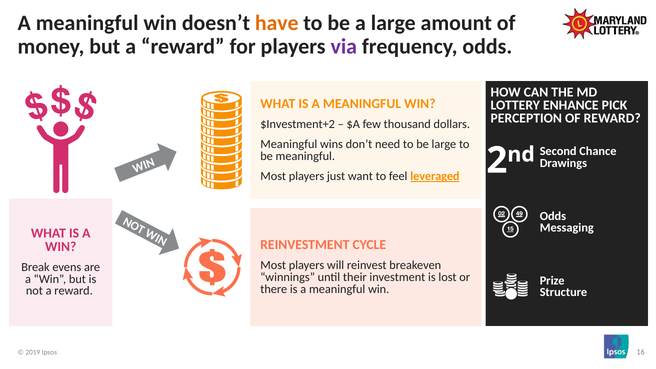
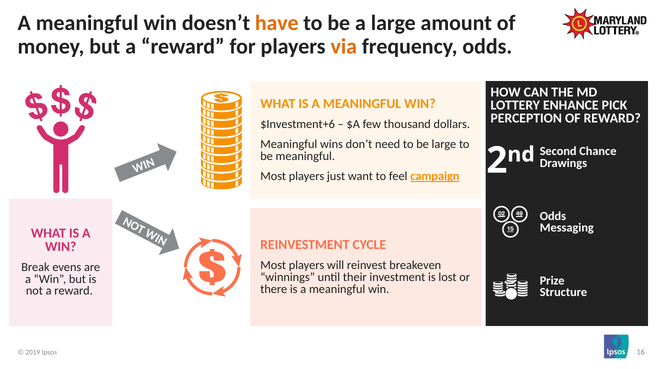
via colour: purple -> orange
$Investment+2: $Investment+2 -> $Investment+6
leveraged: leveraged -> campaign
